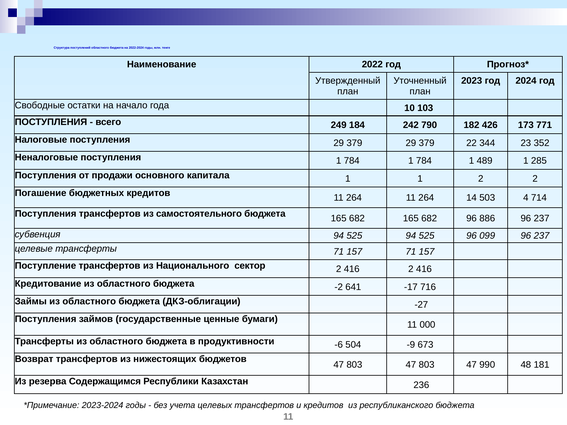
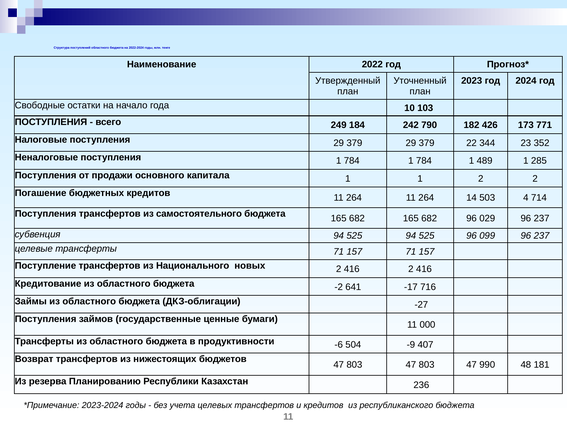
886: 886 -> 029
сектор: сектор -> новых
673: 673 -> 407
Содержащимся: Содержащимся -> Планированию
